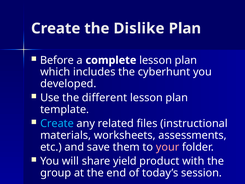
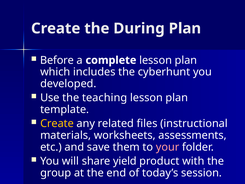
Dislike: Dislike -> During
different: different -> teaching
Create at (57, 123) colour: light blue -> yellow
